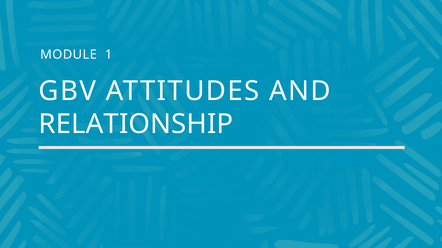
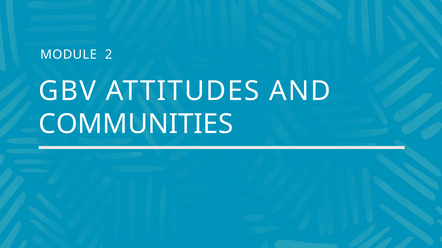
1: 1 -> 2
RELATIONSHIP: RELATIONSHIP -> COMMUNITIES
